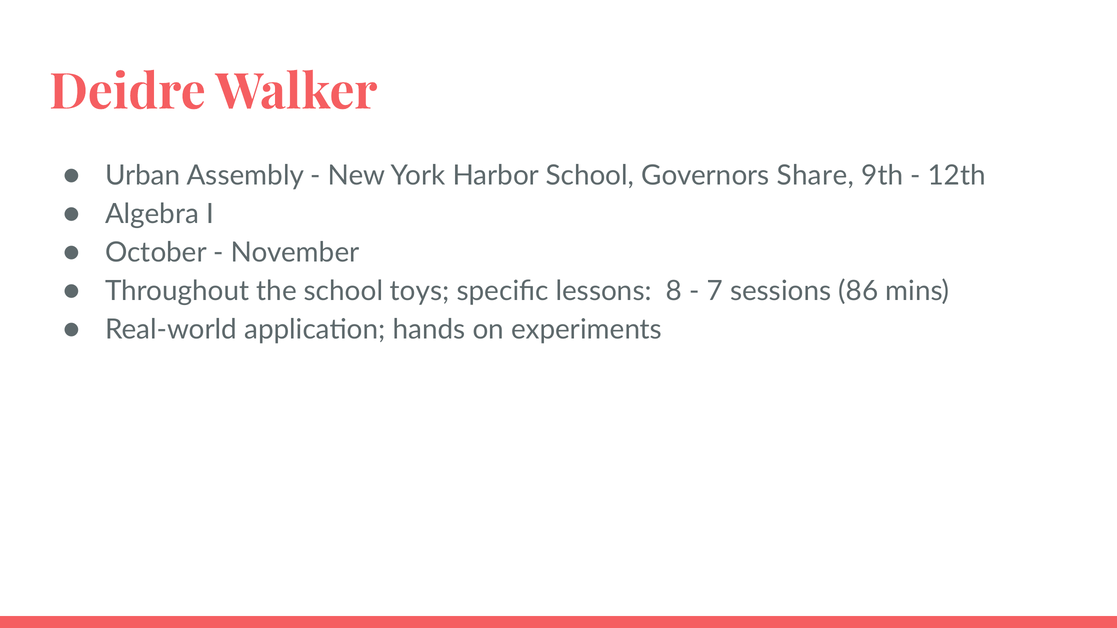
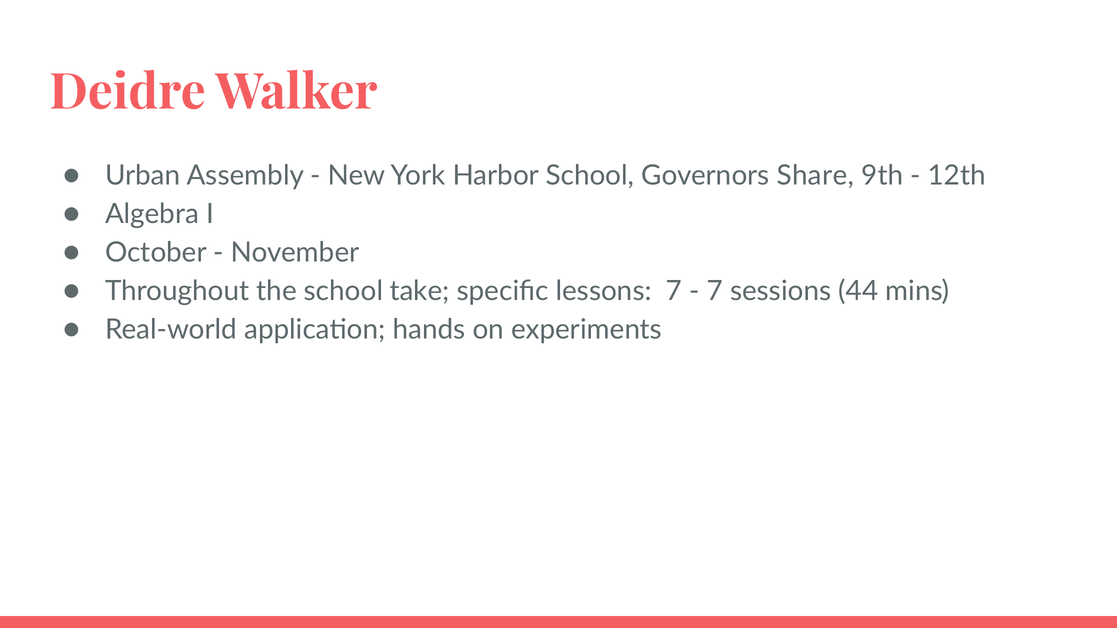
toys: toys -> take
lessons 8: 8 -> 7
86: 86 -> 44
